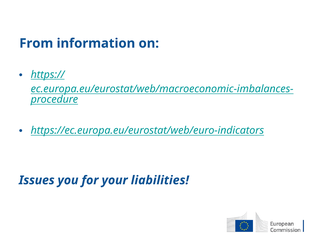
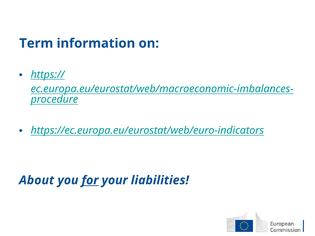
From: From -> Term
Issues: Issues -> About
for underline: none -> present
